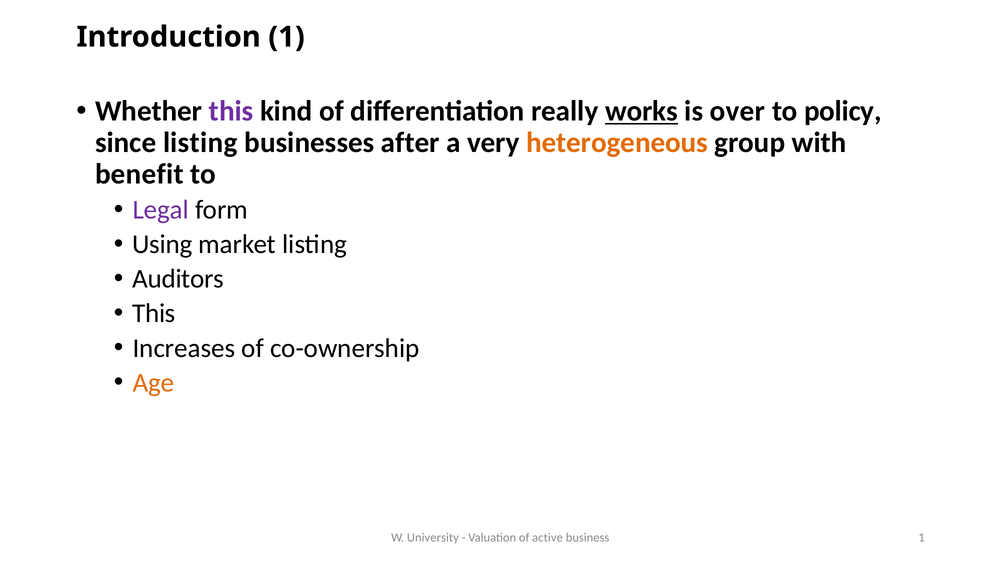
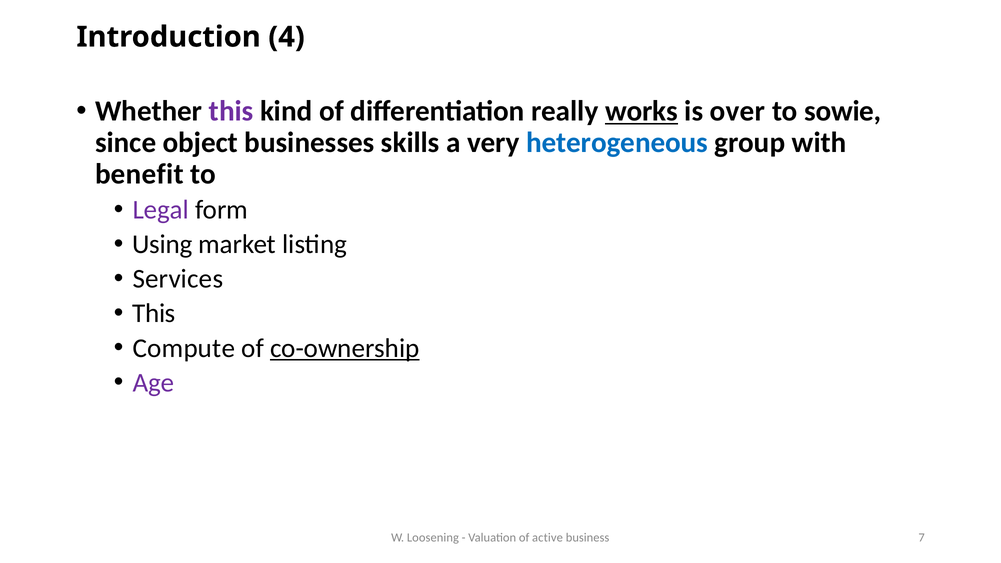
Introduction 1: 1 -> 4
policy: policy -> sowie
since listing: listing -> object
after: after -> skills
heterogeneous colour: orange -> blue
Auditors: Auditors -> Services
Increases: Increases -> Compute
co-ownership underline: none -> present
Age colour: orange -> purple
University: University -> Loosening
business 1: 1 -> 7
